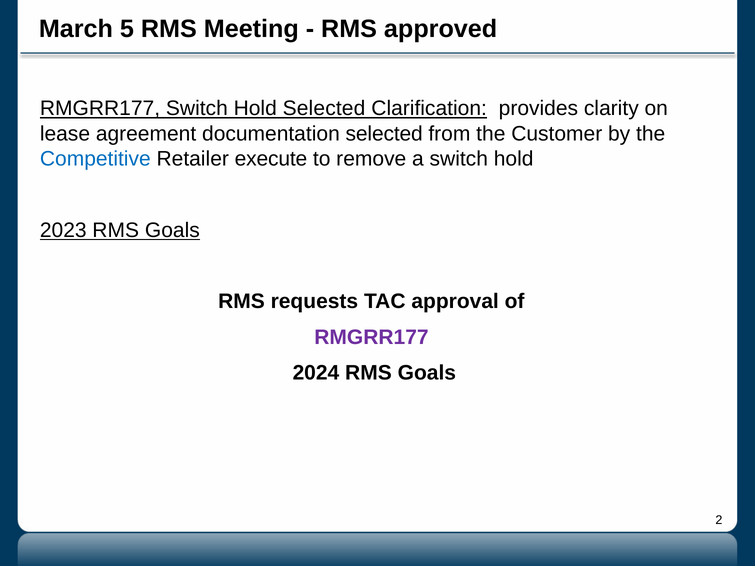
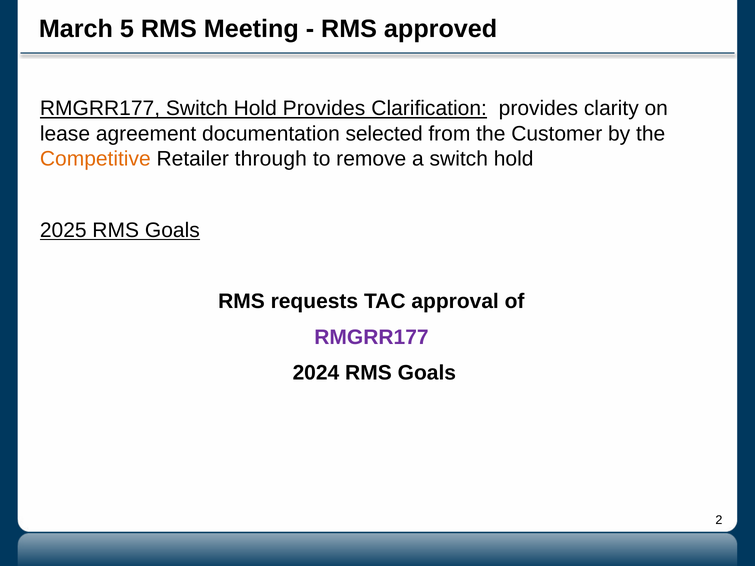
Hold Selected: Selected -> Provides
Competitive colour: blue -> orange
execute: execute -> through
2023: 2023 -> 2025
